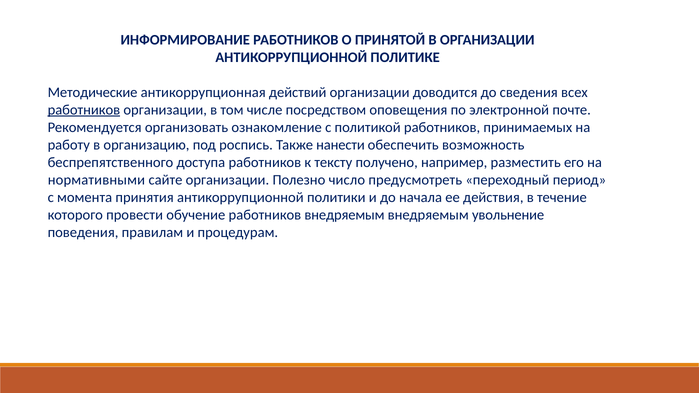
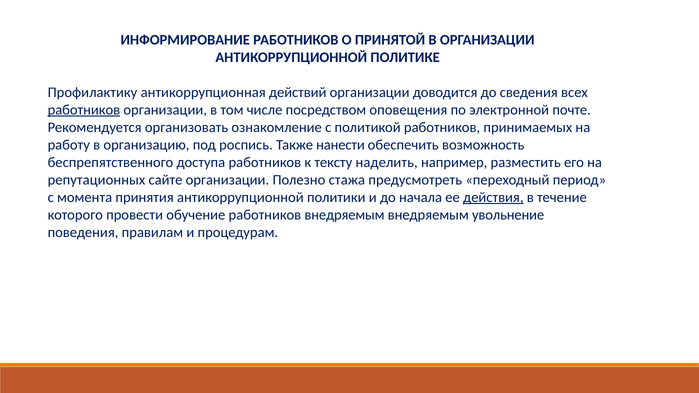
Методические: Методические -> Профилактику
получено: получено -> наделить
нормативными: нормативными -> репутационных
число: число -> стажа
действия underline: none -> present
